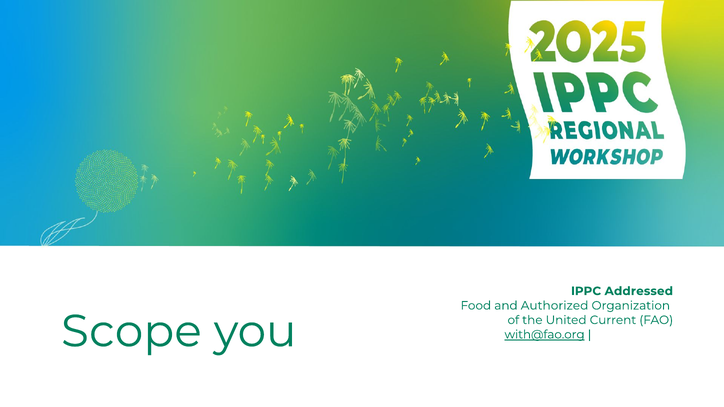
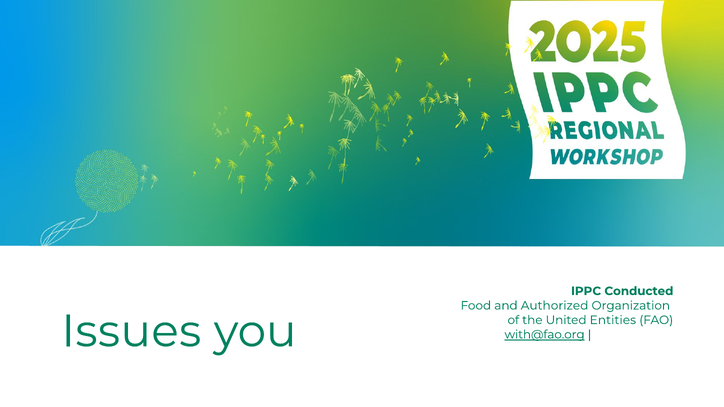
Addressed: Addressed -> Conducted
Current: Current -> Entities
Scope: Scope -> Issues
